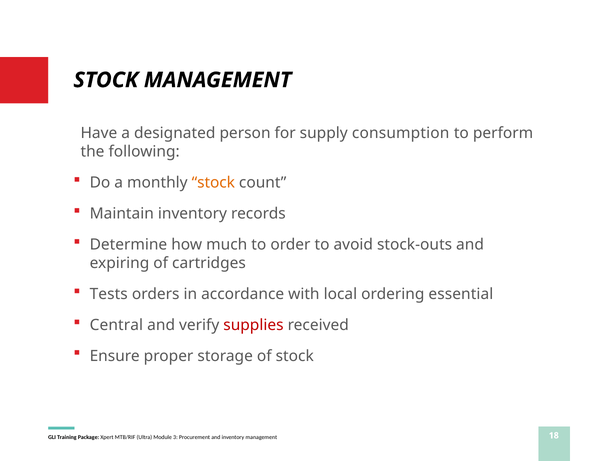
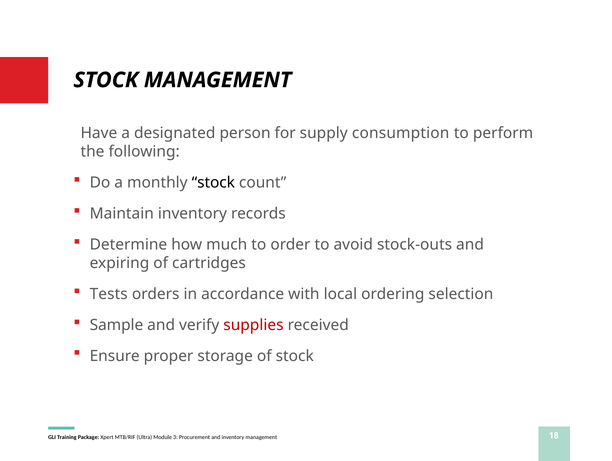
stock at (213, 182) colour: orange -> black
essential: essential -> selection
Central: Central -> Sample
